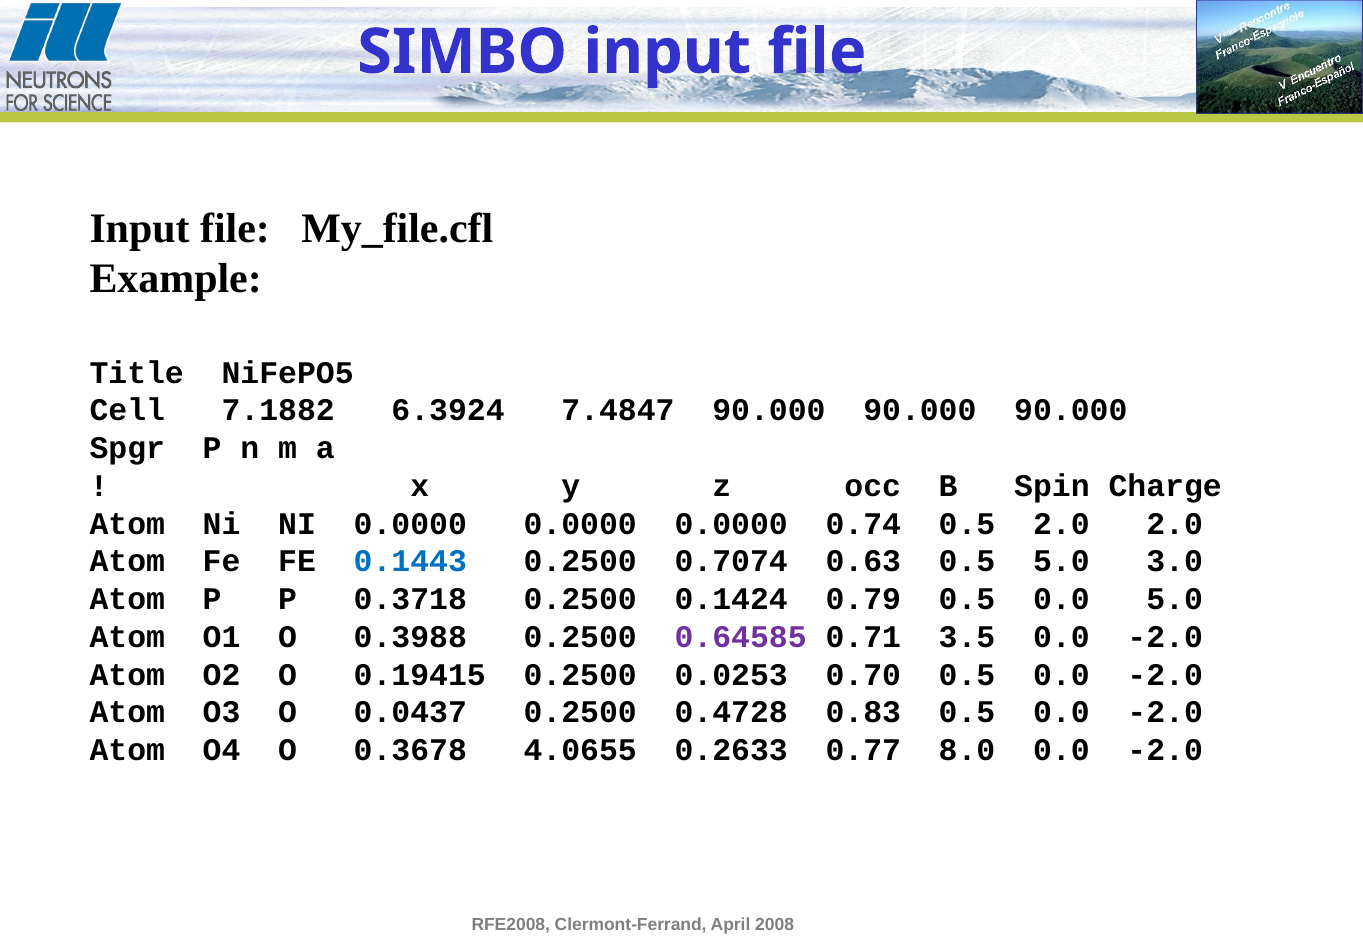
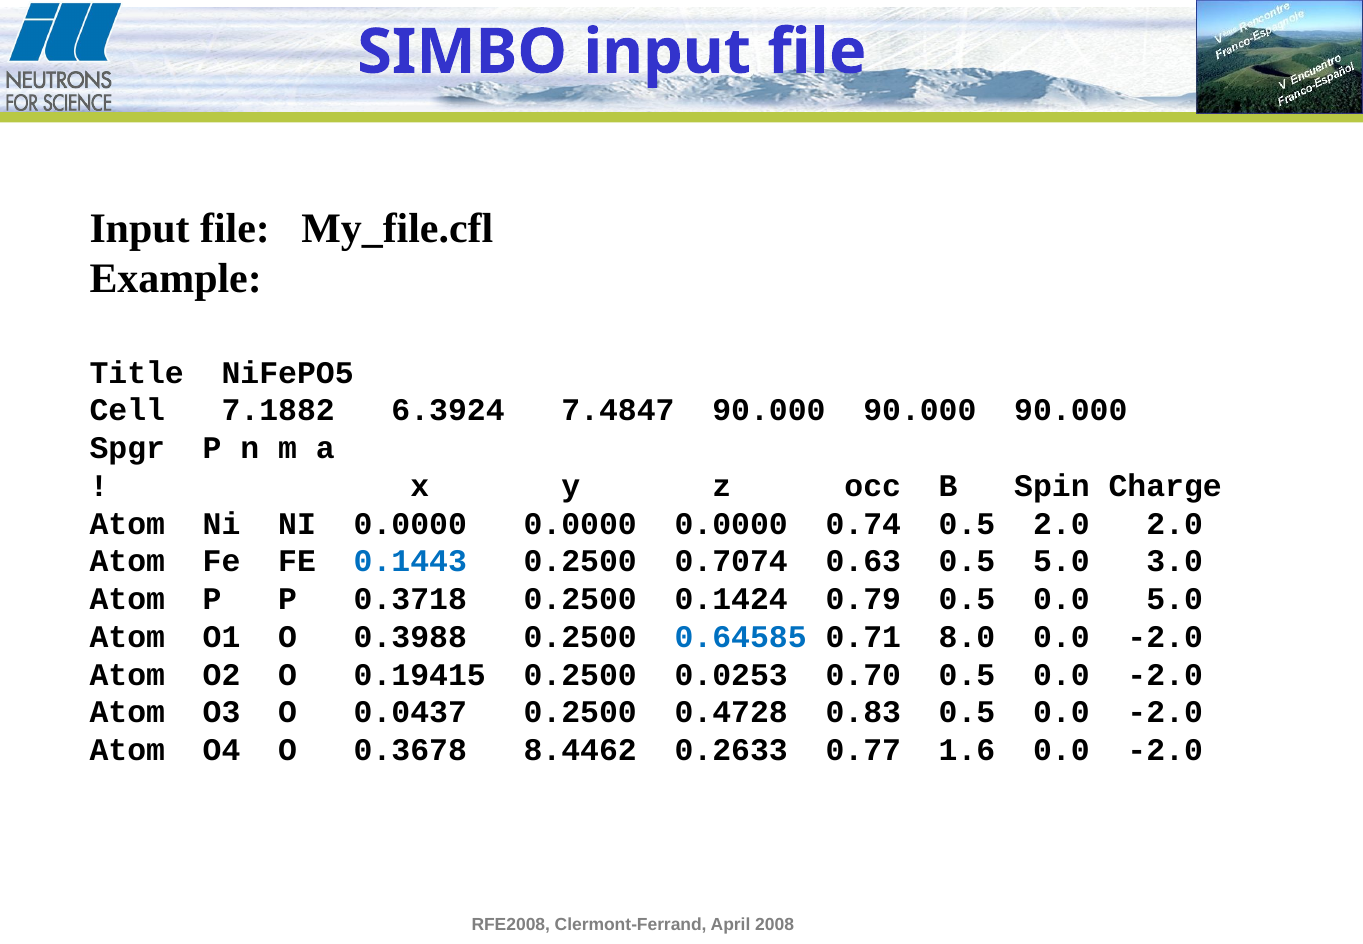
0.64585 colour: purple -> blue
3.5: 3.5 -> 8.0
4.0655: 4.0655 -> 8.4462
8.0: 8.0 -> 1.6
